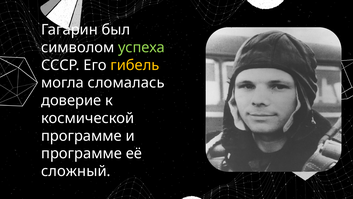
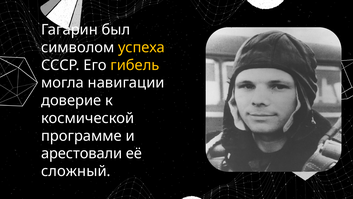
успеха colour: light green -> yellow
сломалась: сломалась -> навигации
программе at (82, 153): программе -> арестовали
